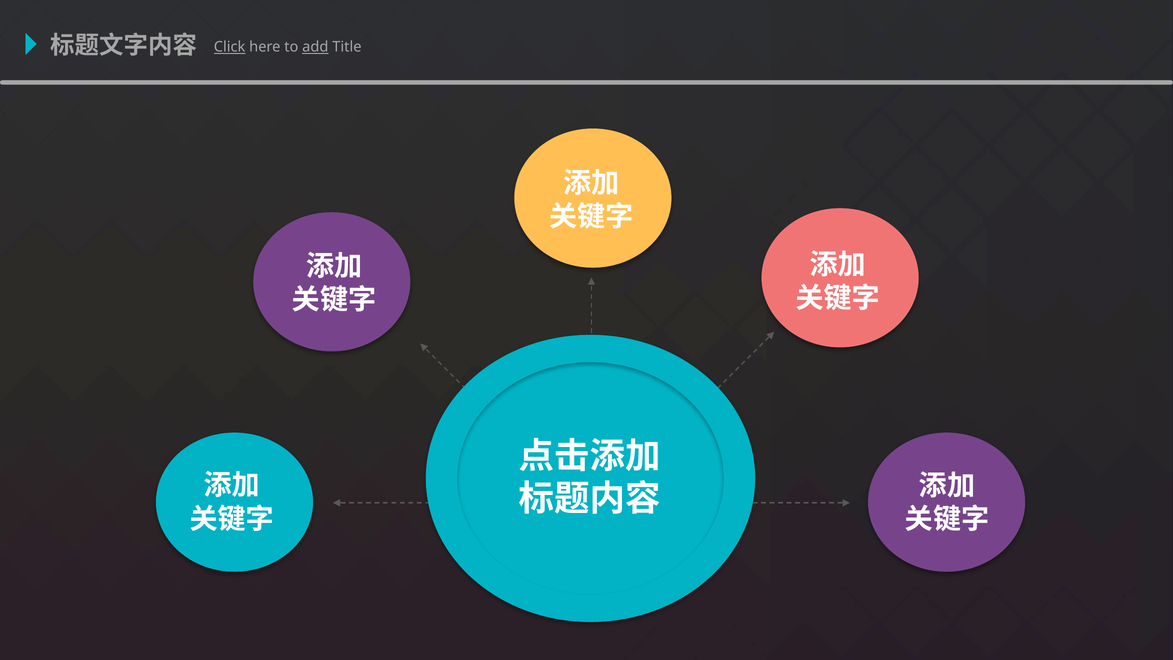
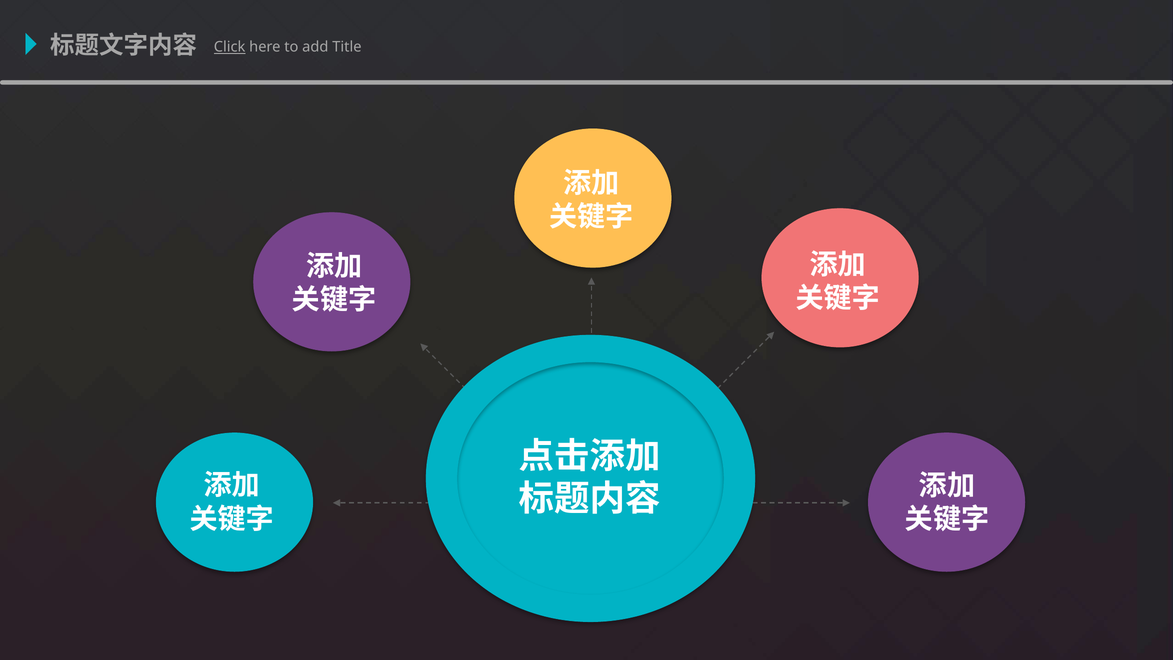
add underline: present -> none
